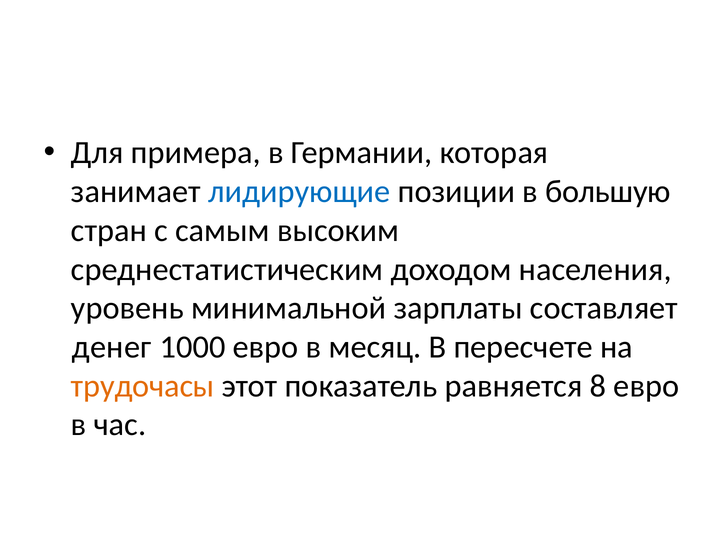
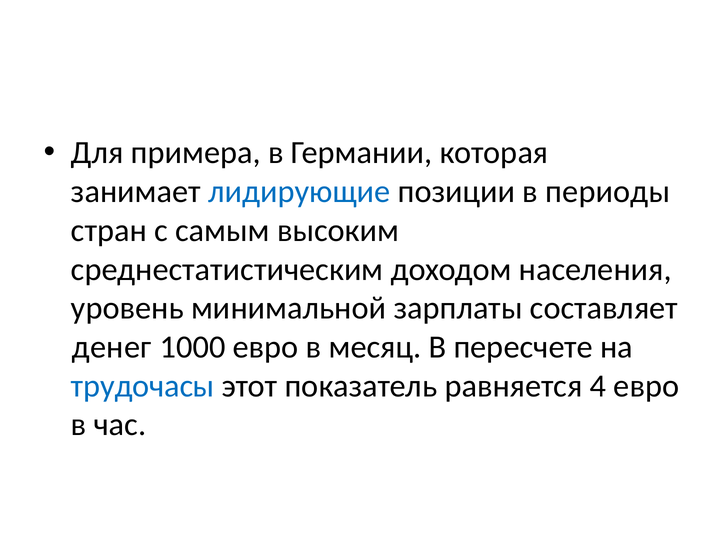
большую: большую -> периоды
трудочасы colour: orange -> blue
8: 8 -> 4
